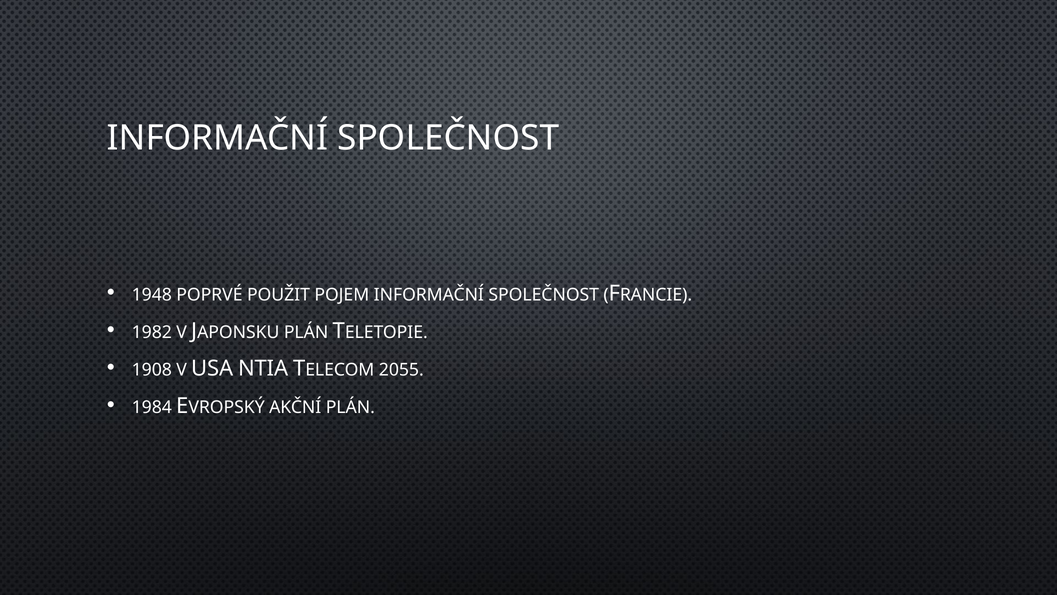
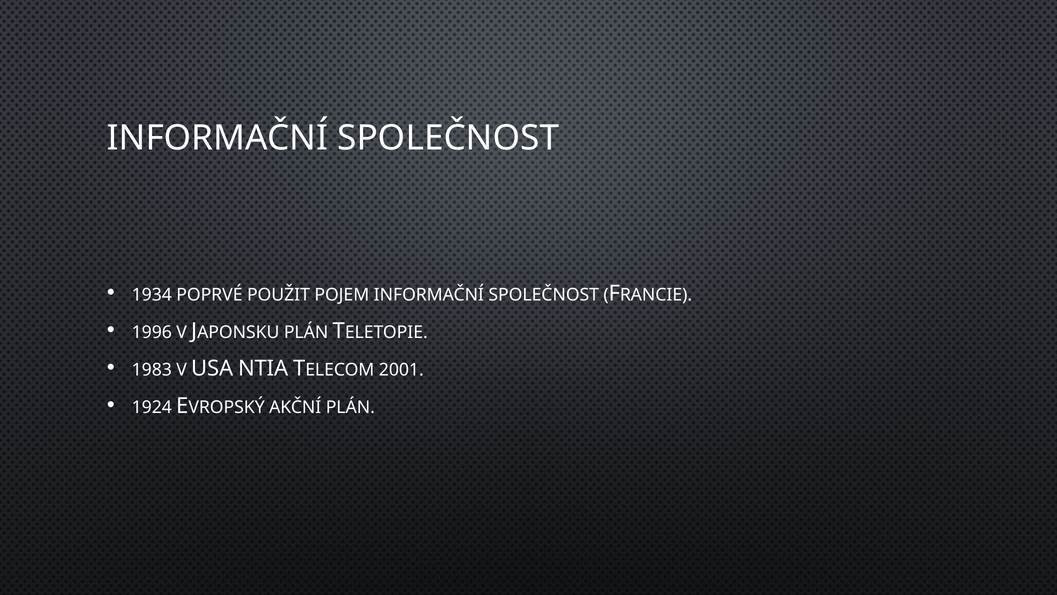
1948: 1948 -> 1934
1982: 1982 -> 1996
1908: 1908 -> 1983
2055: 2055 -> 2001
1984: 1984 -> 1924
